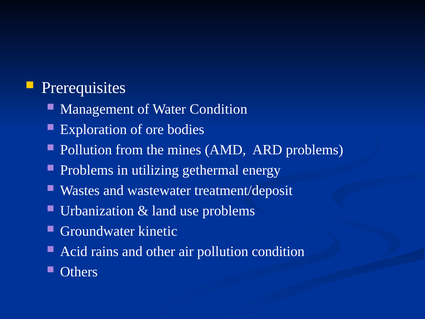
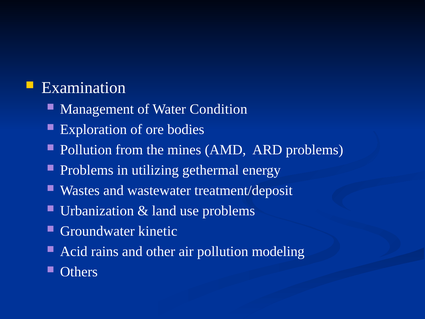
Prerequisites: Prerequisites -> Examination
pollution condition: condition -> modeling
